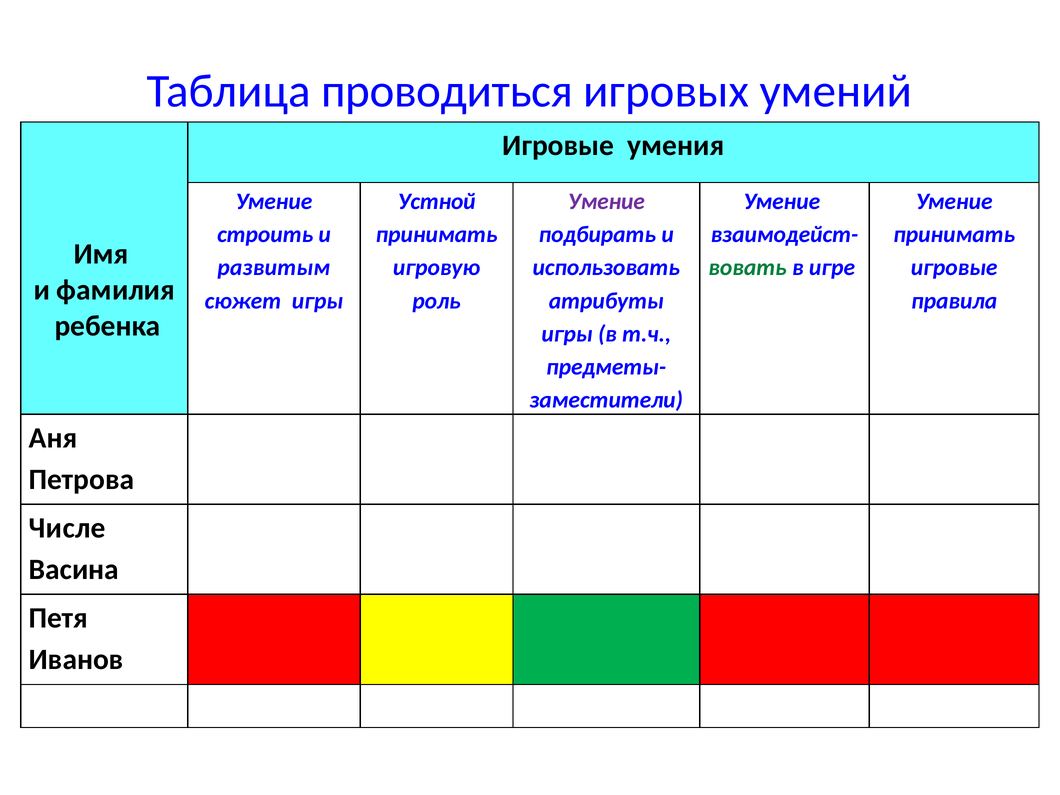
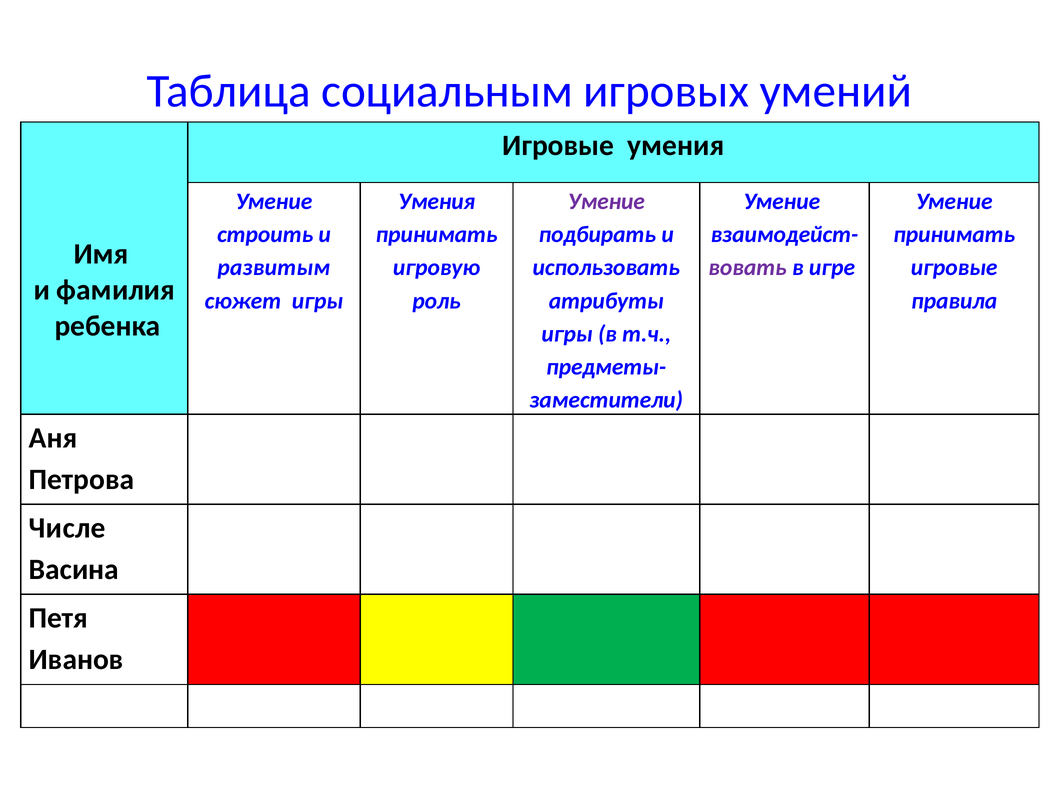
проводиться: проводиться -> социальным
Устной at (437, 202): Устной -> Умения
вовать colour: green -> purple
